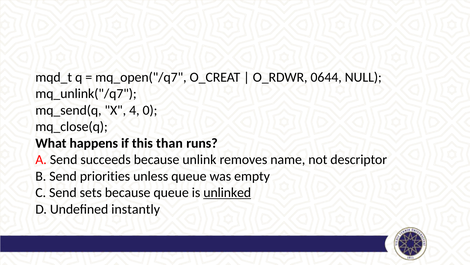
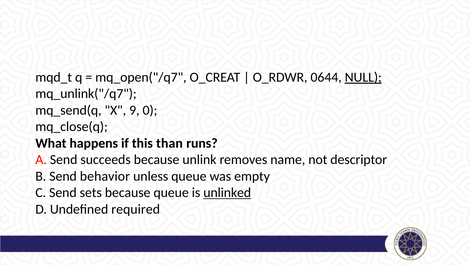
NULL underline: none -> present
4: 4 -> 9
priorities: priorities -> behavior
instantly: instantly -> required
